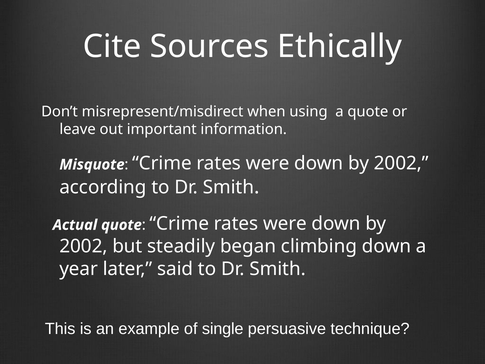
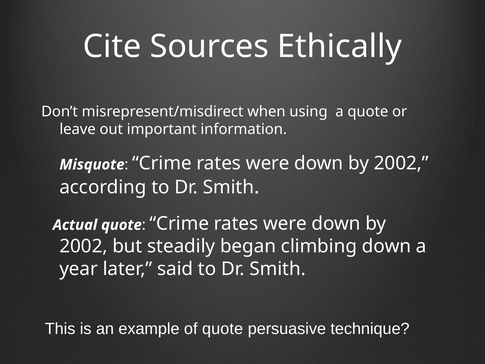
of single: single -> quote
